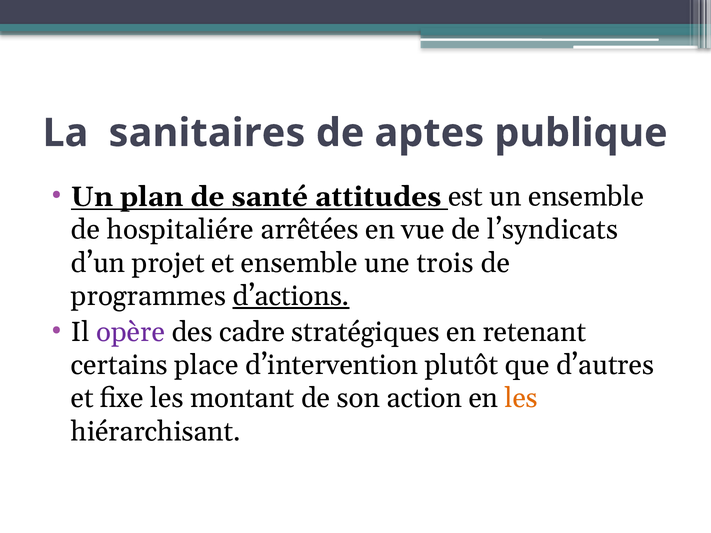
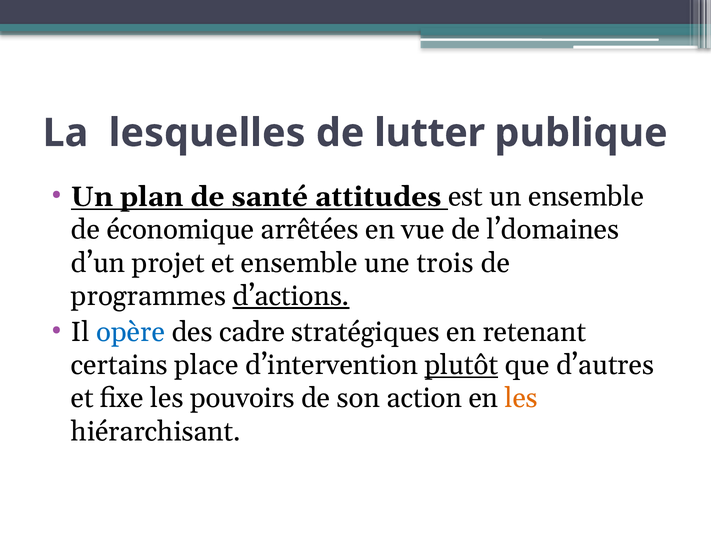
sanitaires: sanitaires -> lesquelles
aptes: aptes -> lutter
hospitaliére: hospitaliére -> économique
l’syndicats: l’syndicats -> l’domaines
opère colour: purple -> blue
plutôt underline: none -> present
montant: montant -> pouvoirs
